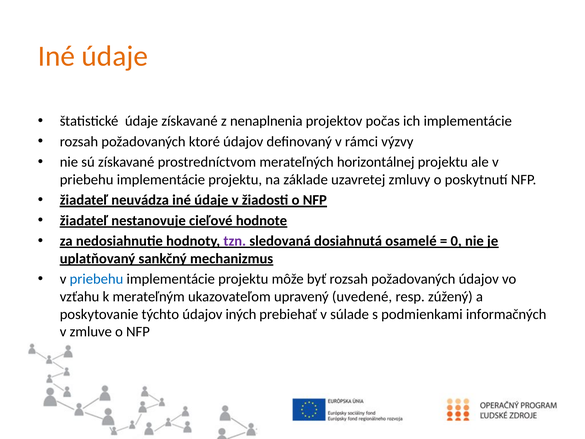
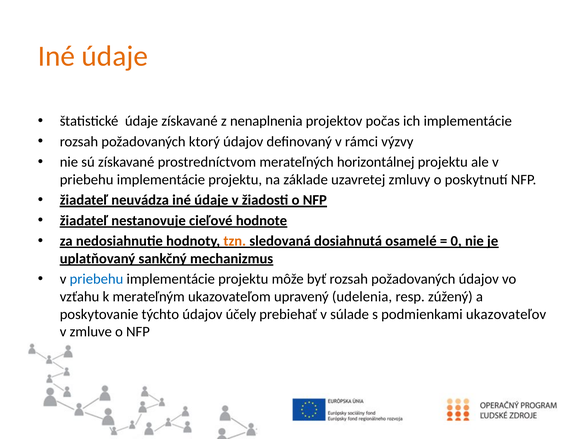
ktoré: ktoré -> ktorý
tzn colour: purple -> orange
uvedené: uvedené -> udelenia
iných: iných -> účely
informačných: informačných -> ukazovateľov
